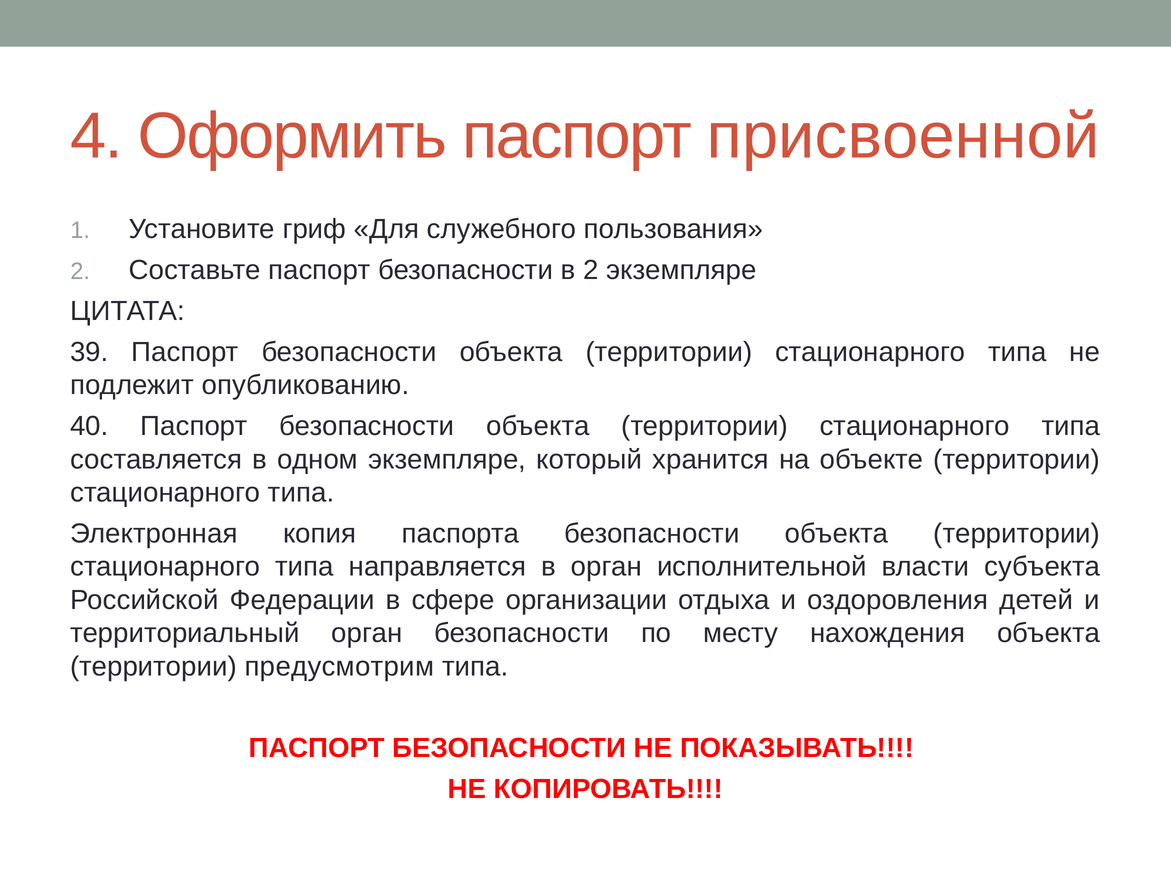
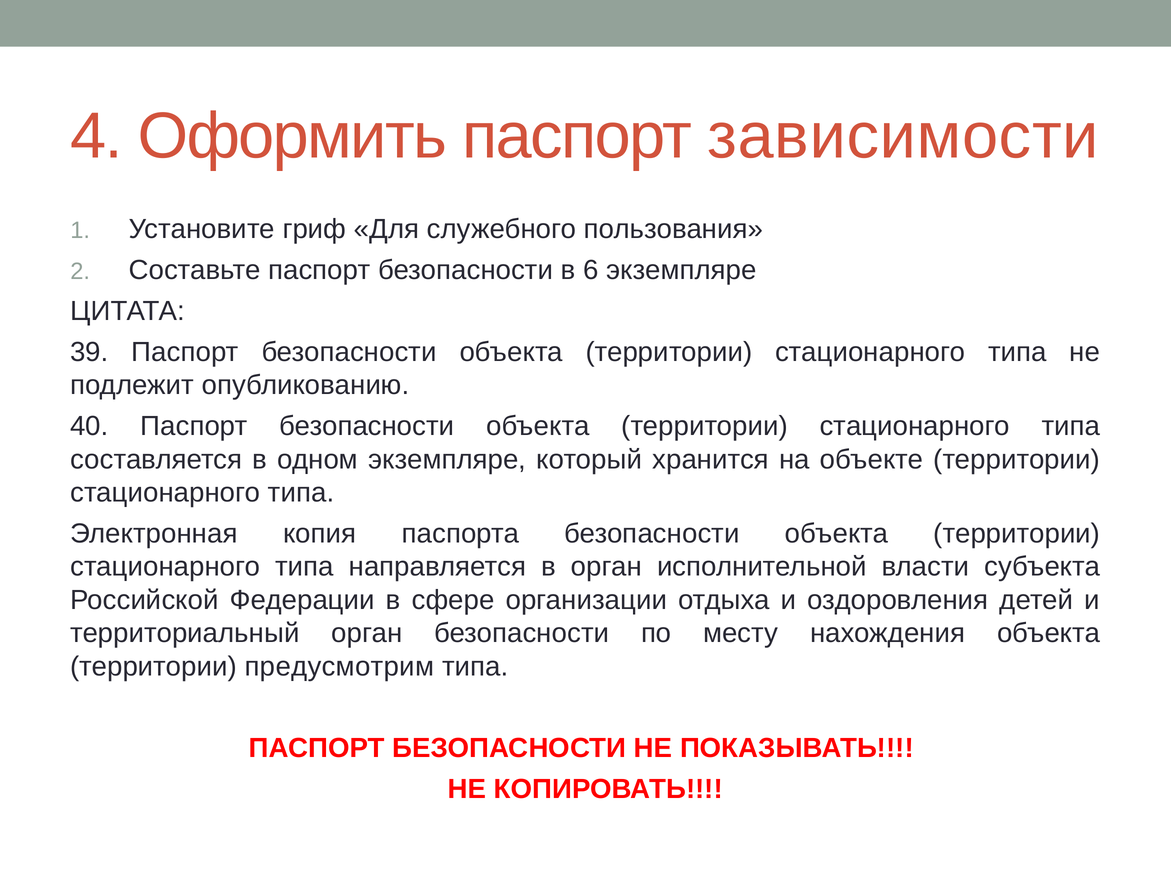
присвоенной: присвоенной -> зависимости
в 2: 2 -> 6
